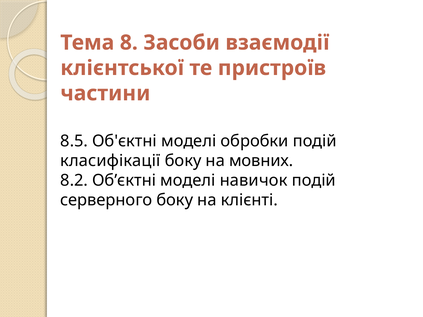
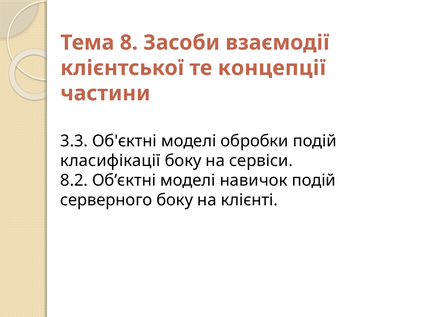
пристроїв: пристроїв -> концепції
8.5: 8.5 -> 3.3
мовних: мовних -> сервіси
